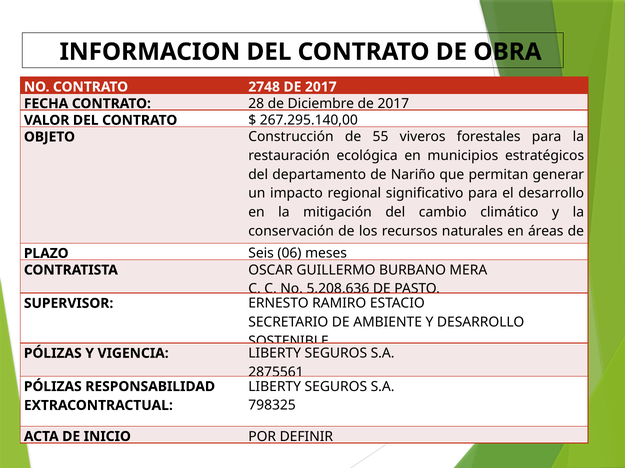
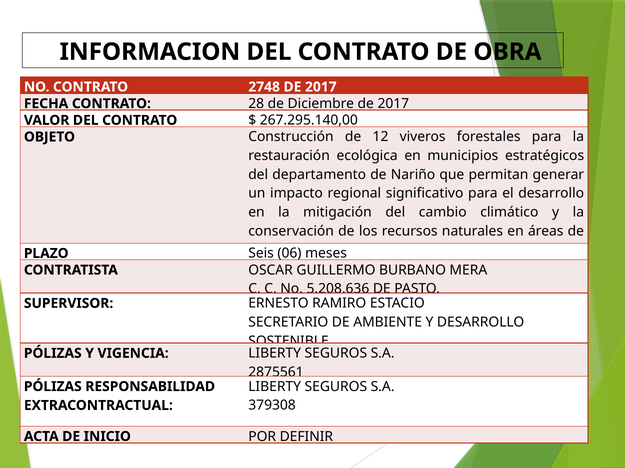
55: 55 -> 12
798325: 798325 -> 379308
